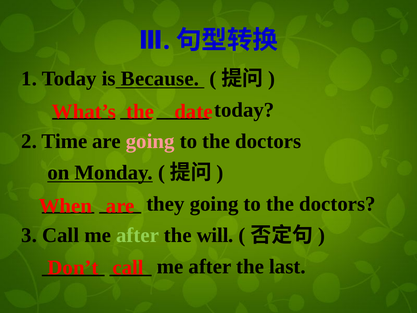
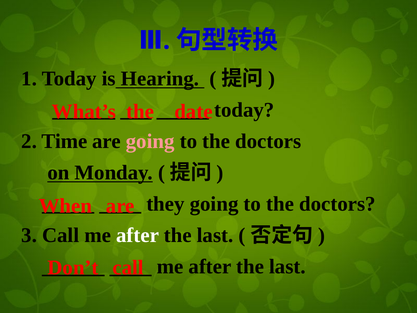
Because: Because -> Hearing
after at (138, 235) colour: light green -> white
will at (215, 235): will -> last
